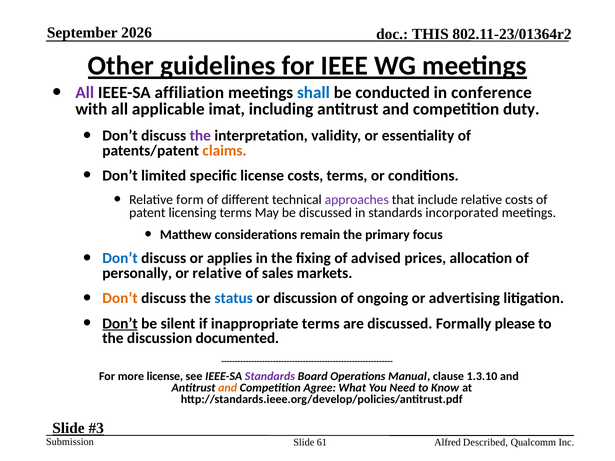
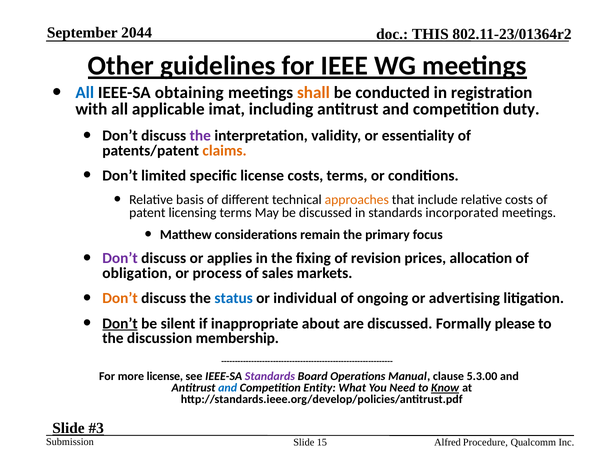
2026: 2026 -> 2044
All at (85, 93) colour: purple -> blue
affiliation: affiliation -> obtaining
shall colour: blue -> orange
conference: conference -> registration
form: form -> basis
approaches colour: purple -> orange
Don’t at (120, 258) colour: blue -> purple
advised: advised -> revision
personally: personally -> obligation
or relative: relative -> process
or discussion: discussion -> individual
inappropriate terms: terms -> about
documented: documented -> membership
1.3.10: 1.3.10 -> 5.3.00
and at (228, 388) colour: orange -> blue
Agree: Agree -> Entity
Know underline: none -> present
61: 61 -> 15
Described: Described -> Procedure
